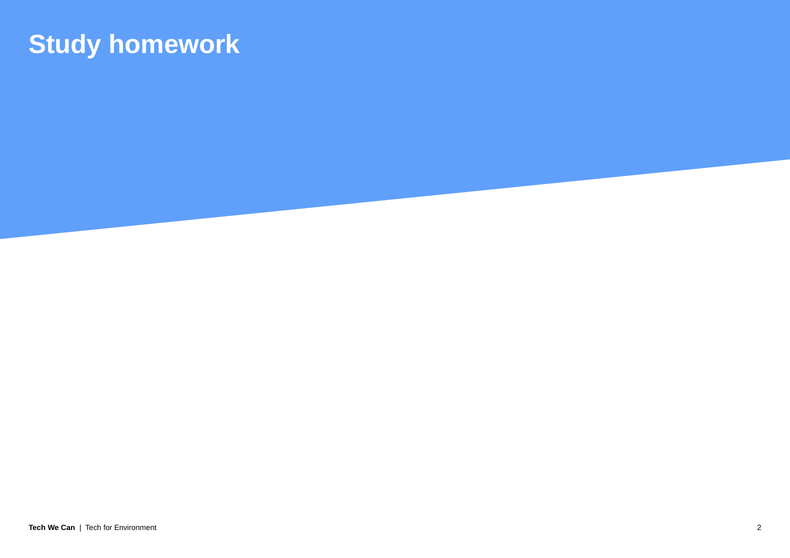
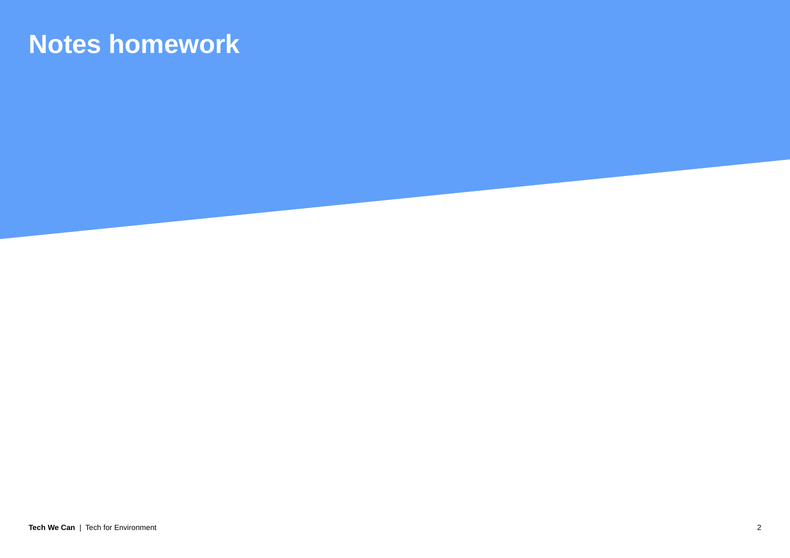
Study: Study -> Notes
